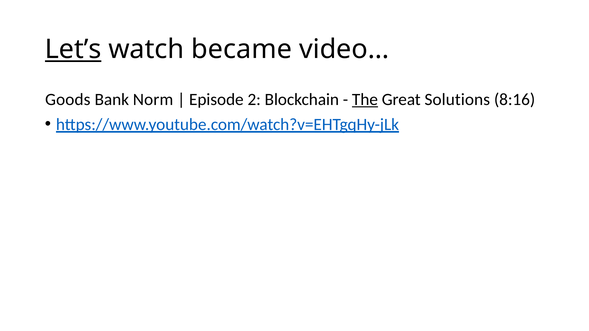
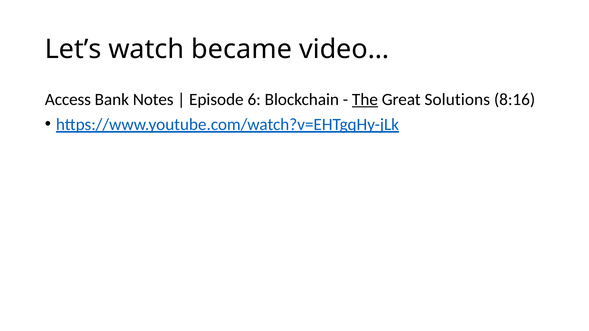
Let’s underline: present -> none
Goods: Goods -> Access
Norm: Norm -> Notes
2: 2 -> 6
